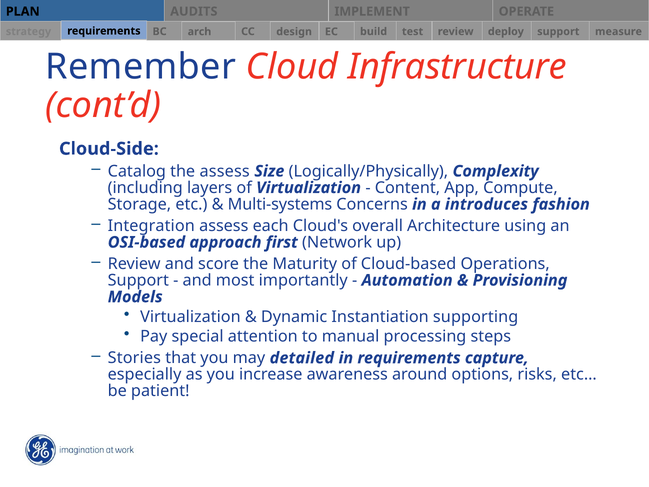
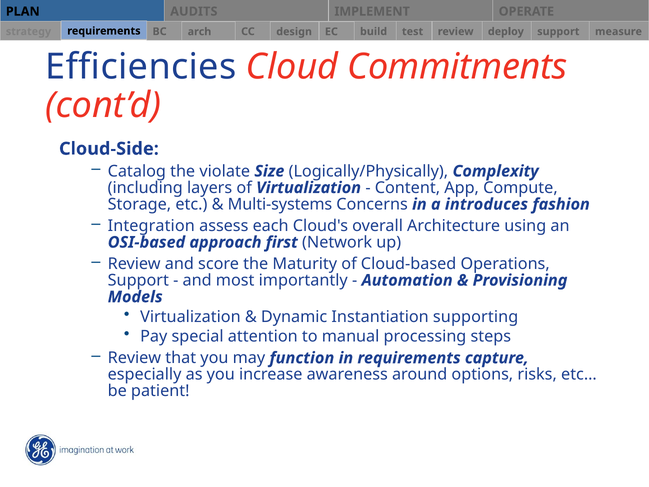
Remember: Remember -> Efficiencies
Infrastructure: Infrastructure -> Commitments
the assess: assess -> violate
Stories at (134, 358): Stories -> Review
detailed: detailed -> function
